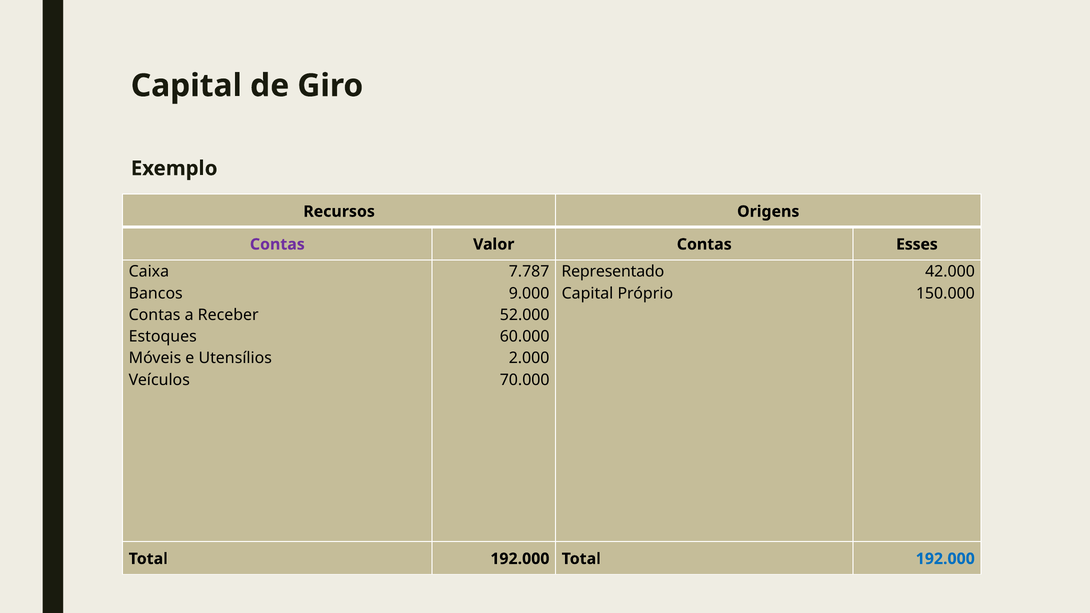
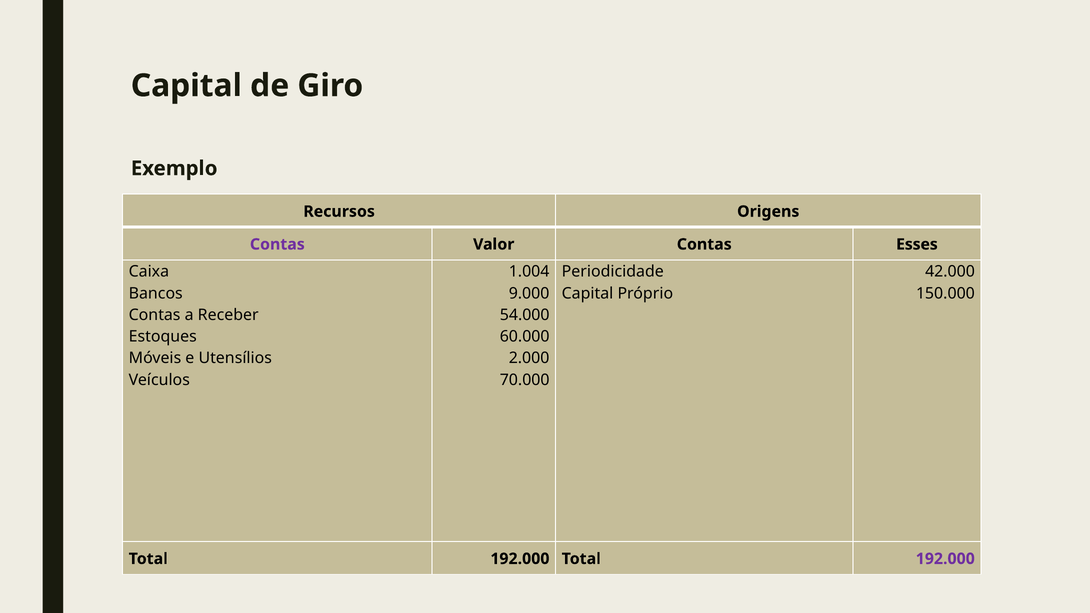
7.787: 7.787 -> 1.004
Representado: Representado -> Periodicidade
52.000: 52.000 -> 54.000
192.000 at (945, 559) colour: blue -> purple
